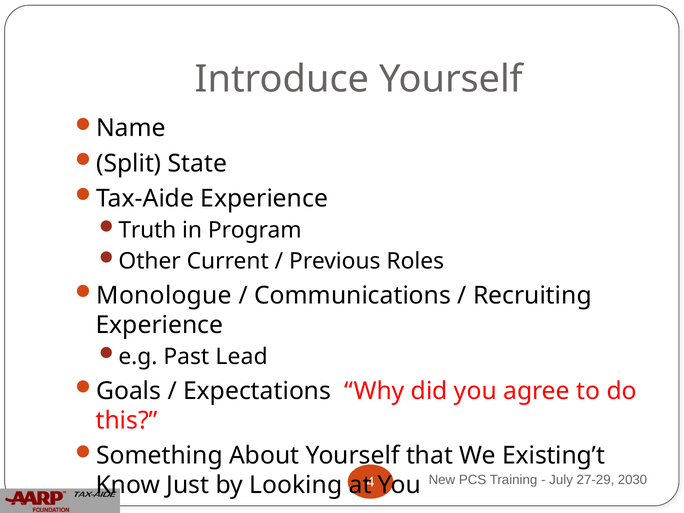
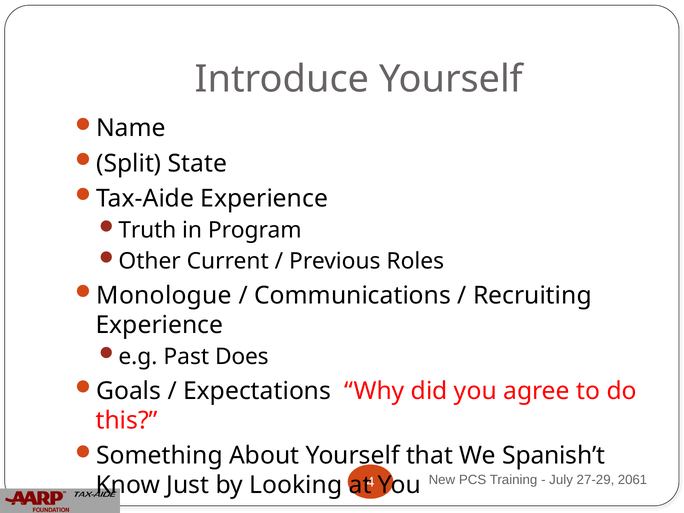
Lead: Lead -> Does
Existing’t: Existing’t -> Spanish’t
2030: 2030 -> 2061
